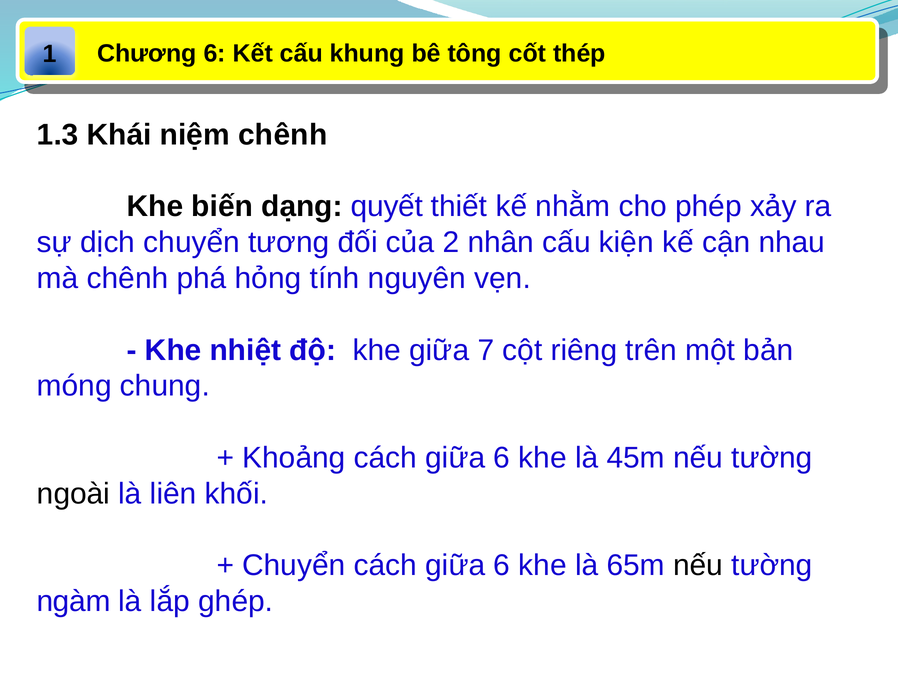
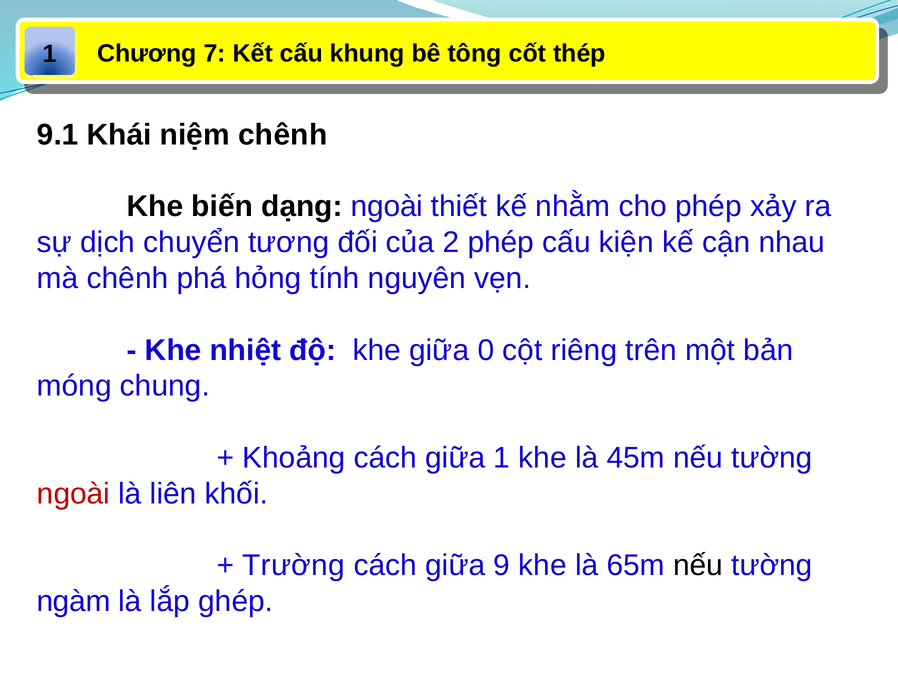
Chương 6: 6 -> 7
1.3: 1.3 -> 9.1
dạng quyết: quyết -> ngoài
2 nhân: nhân -> phép
7: 7 -> 0
Khoảng cách giữa 6: 6 -> 1
ngoài at (73, 494) colour: black -> red
Chuyển at (294, 566): Chuyển -> Trường
6 at (502, 566): 6 -> 9
